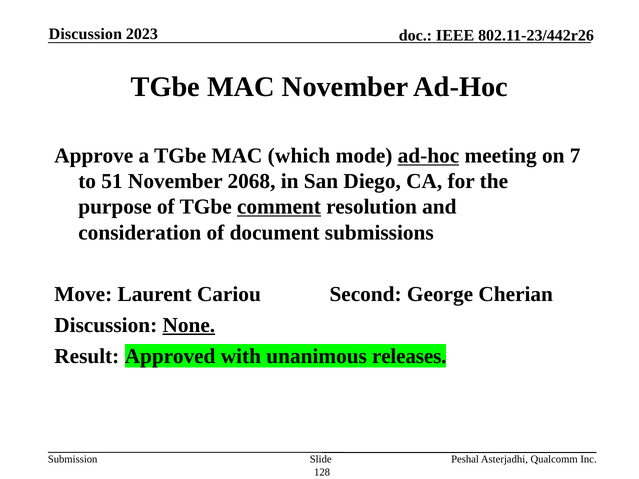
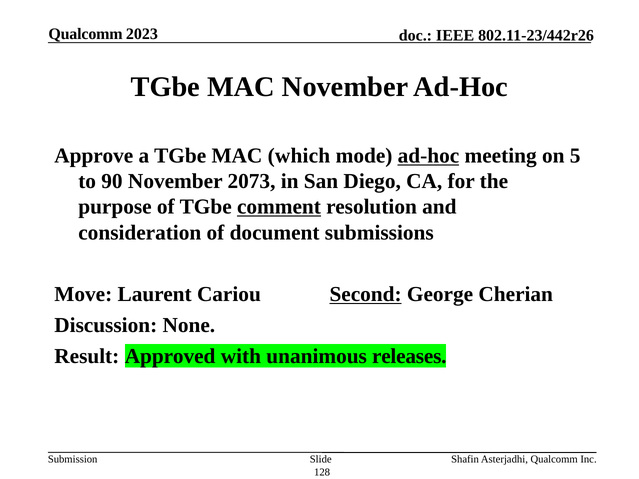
Discussion at (85, 34): Discussion -> Qualcomm
7: 7 -> 5
51: 51 -> 90
2068: 2068 -> 2073
Second underline: none -> present
None underline: present -> none
Peshal: Peshal -> Shafin
